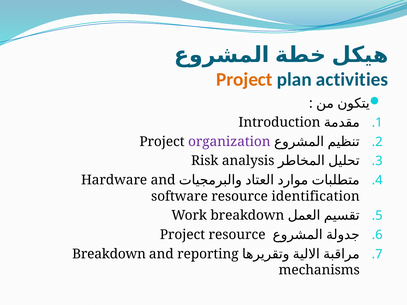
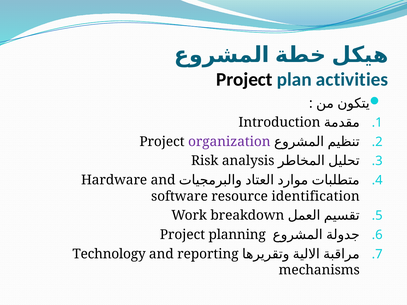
Project at (244, 79) colour: orange -> black
Project resource: resource -> planning
Breakdown at (109, 254): Breakdown -> Technology
